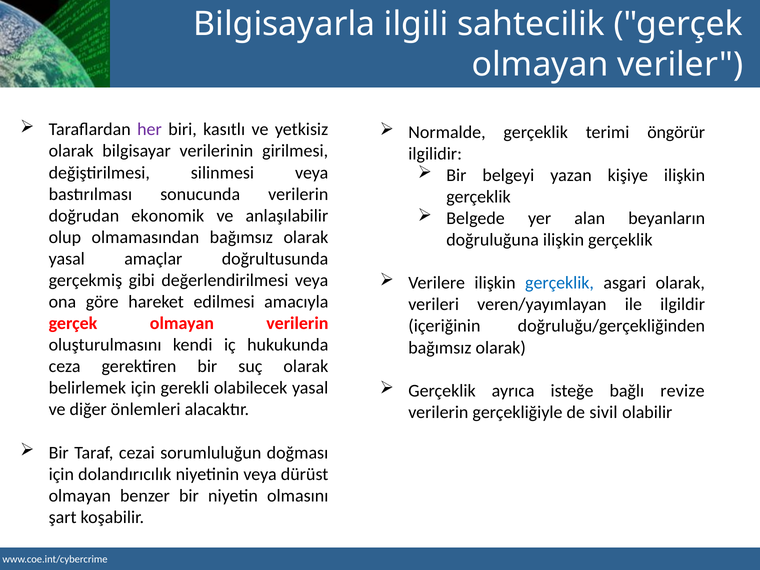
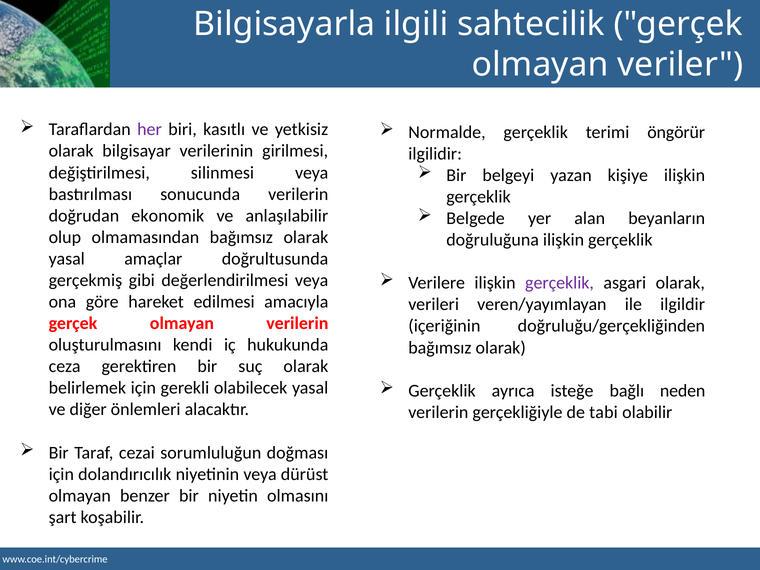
gerçeklik at (560, 283) colour: blue -> purple
revize: revize -> neden
sivil: sivil -> tabi
